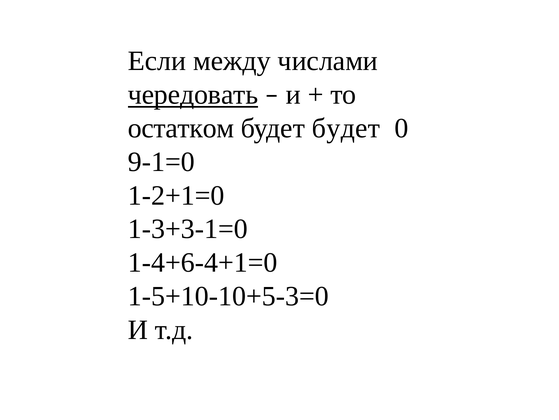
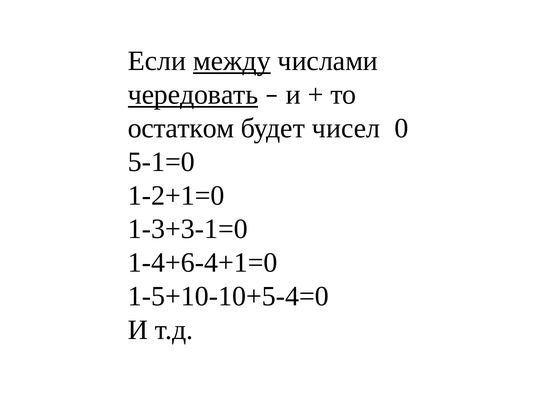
между underline: none -> present
будет будет: будет -> чисел
9-1=0: 9-1=0 -> 5-1=0
1-5+10-10+5-3=0: 1-5+10-10+5-3=0 -> 1-5+10-10+5-4=0
